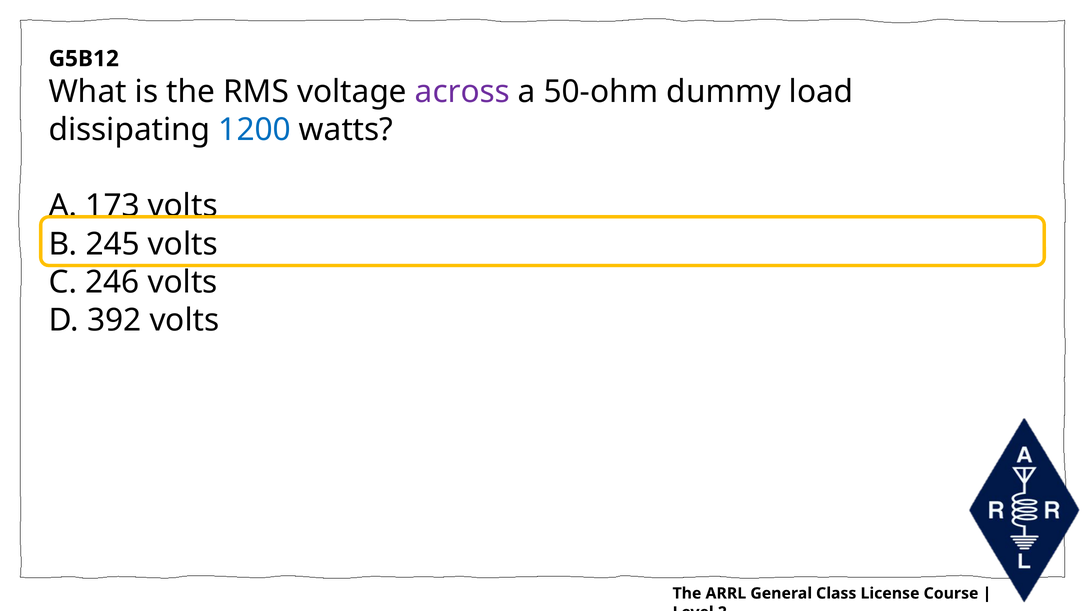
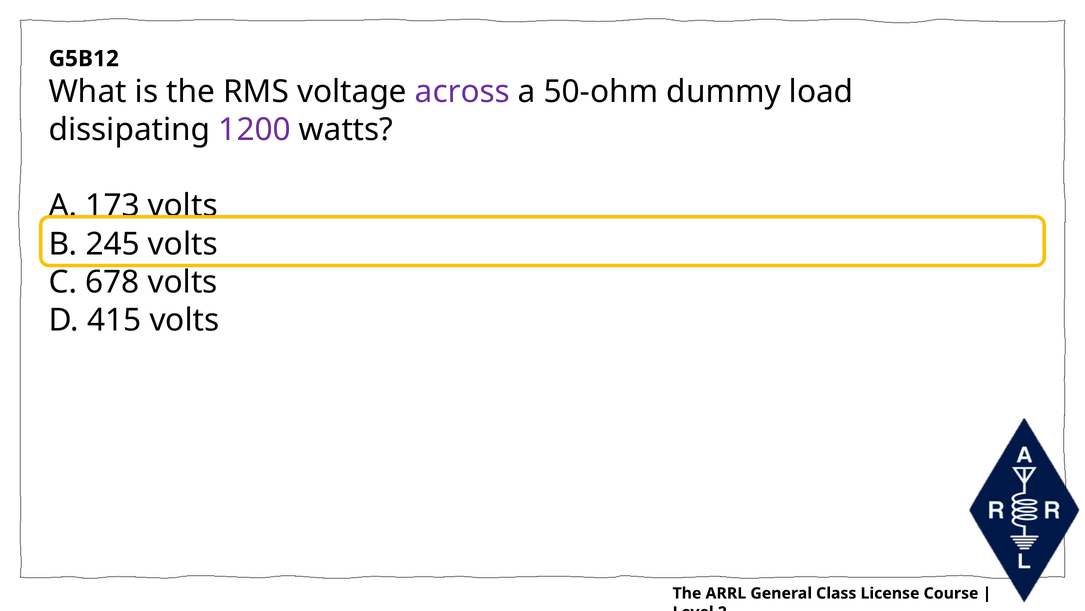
1200 colour: blue -> purple
246: 246 -> 678
392: 392 -> 415
